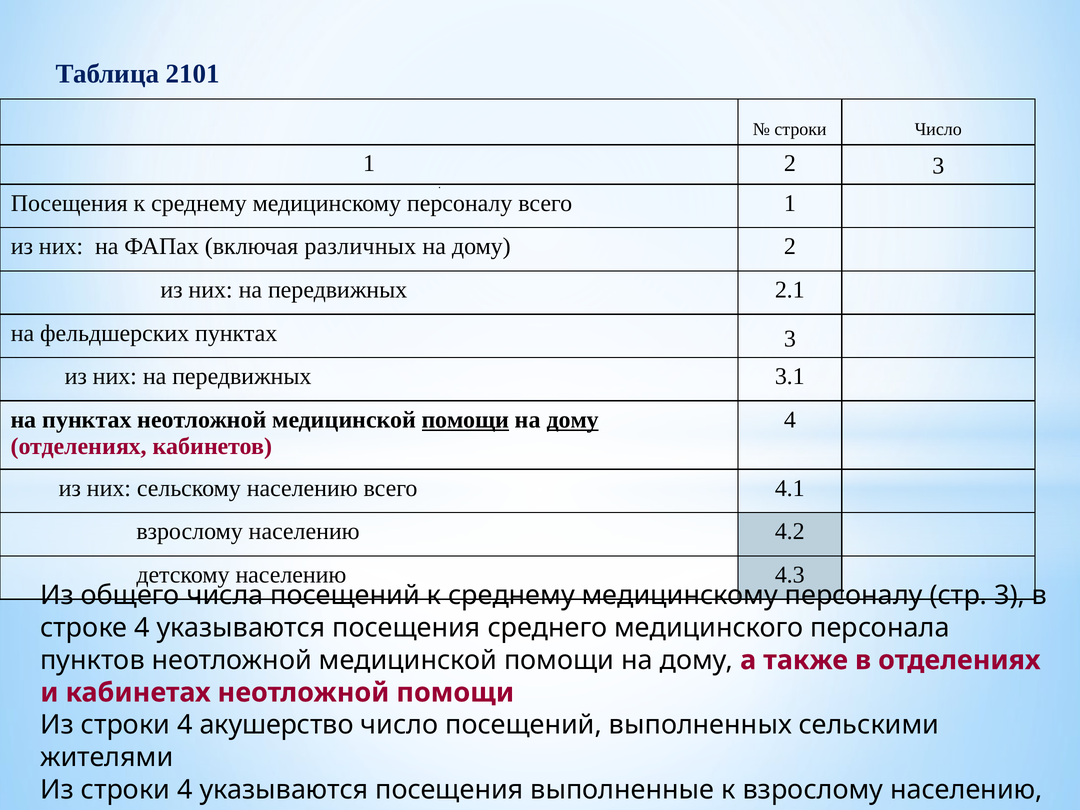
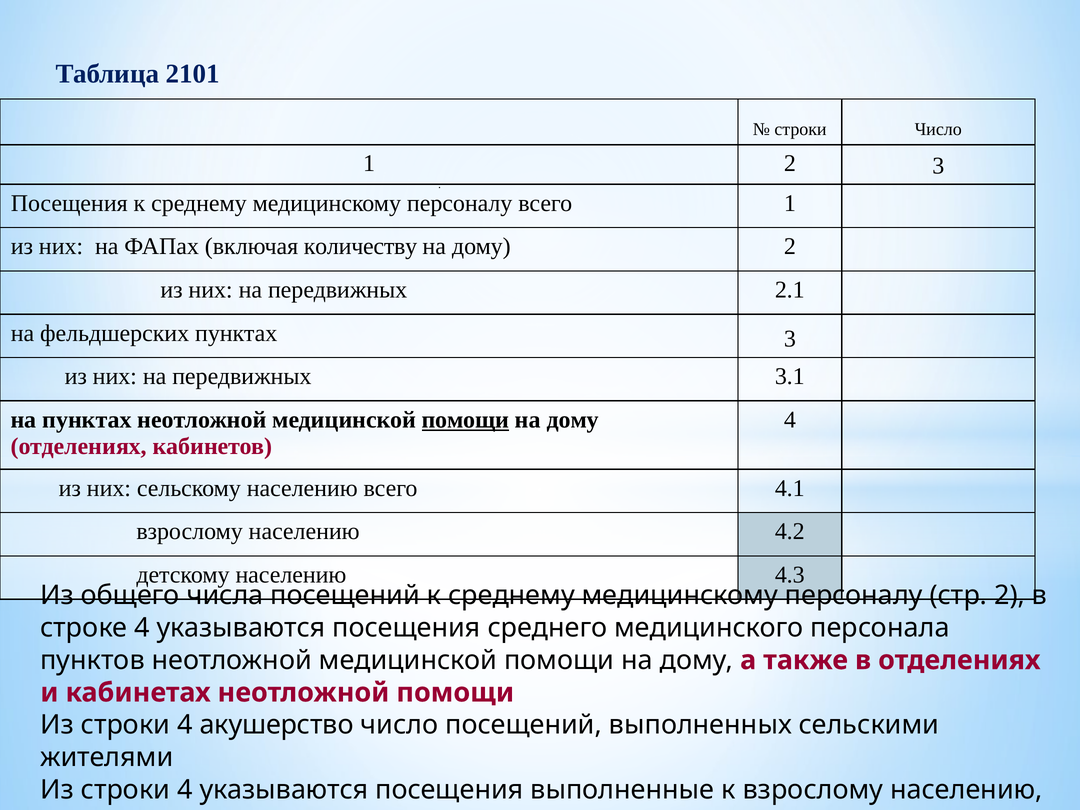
различных: различных -> количеству
дому at (573, 420) underline: present -> none
стр 3: 3 -> 2
